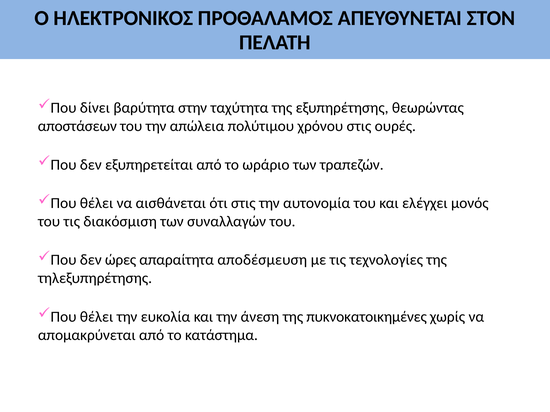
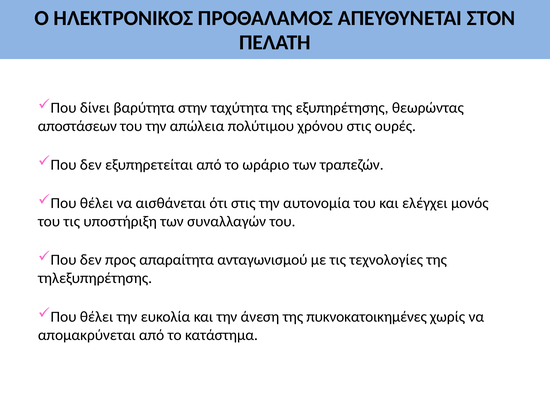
διακόσμιση: διακόσμιση -> υποστήριξη
ώρες: ώρες -> προς
αποδέσμευση: αποδέσμευση -> ανταγωνισμού
